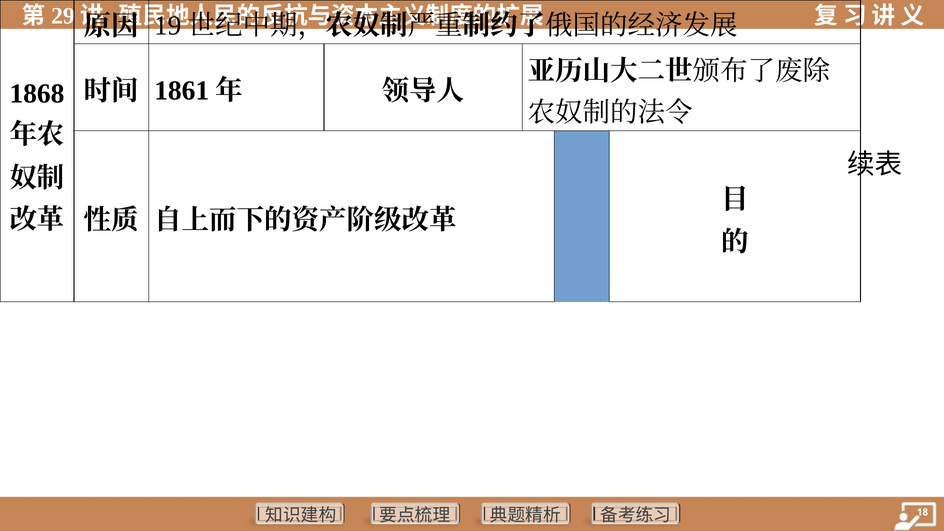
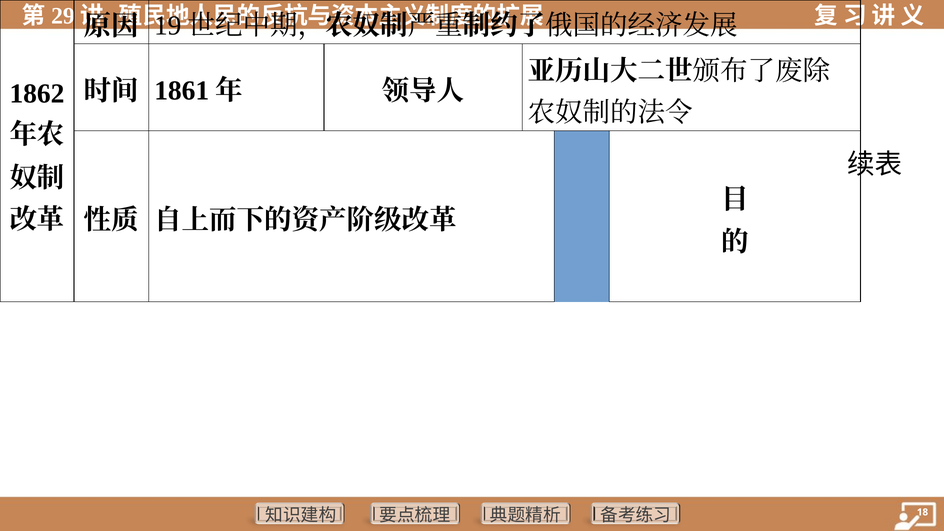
1868: 1868 -> 1862
